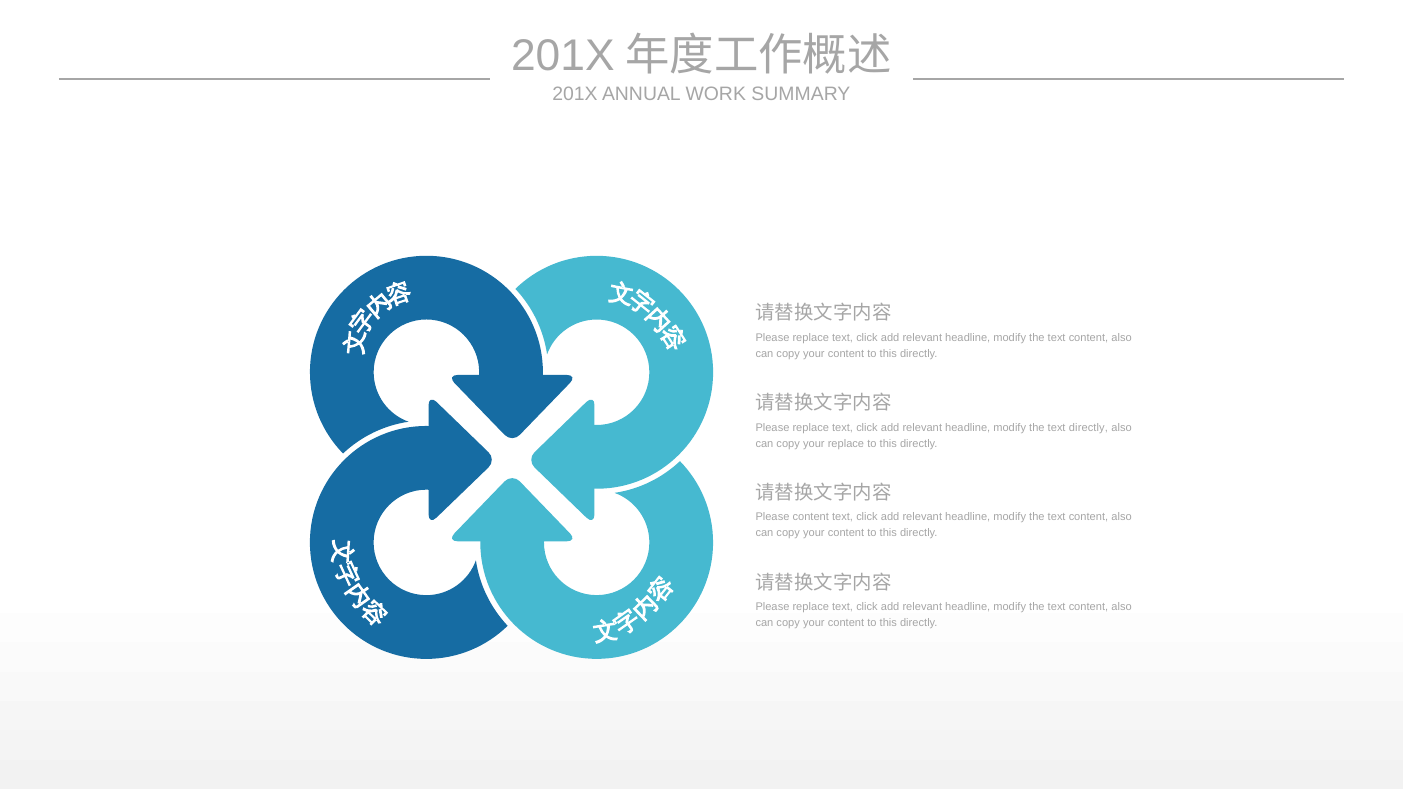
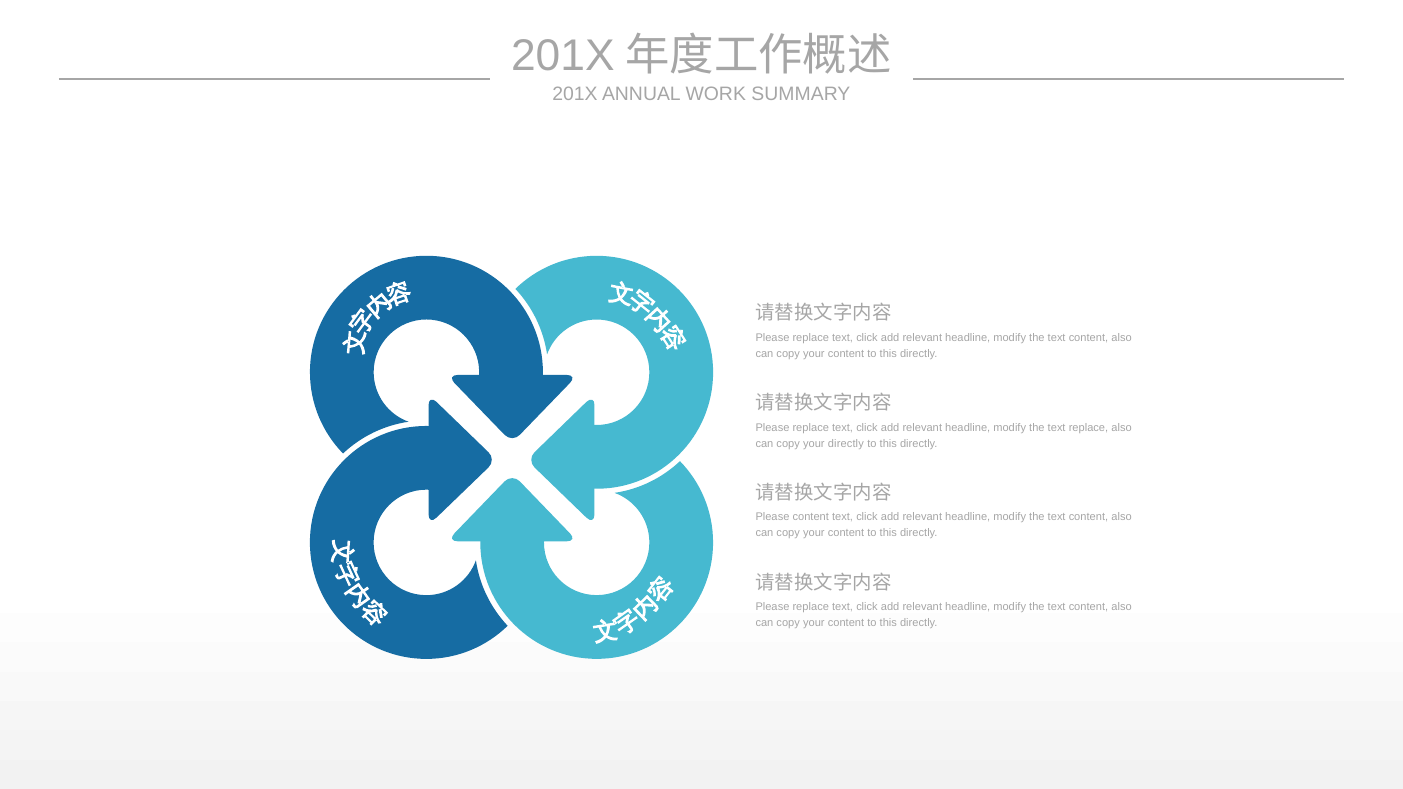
text directly: directly -> replace
your replace: replace -> directly
